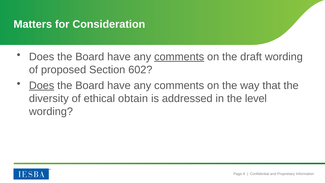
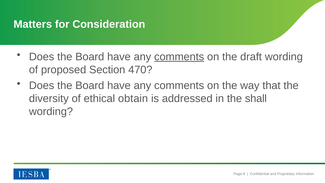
602: 602 -> 470
Does at (42, 85) underline: present -> none
level: level -> shall
